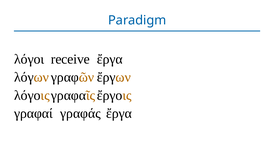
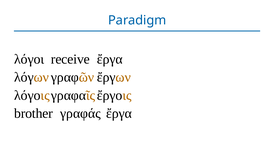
γραφαί: γραφαί -> brother
